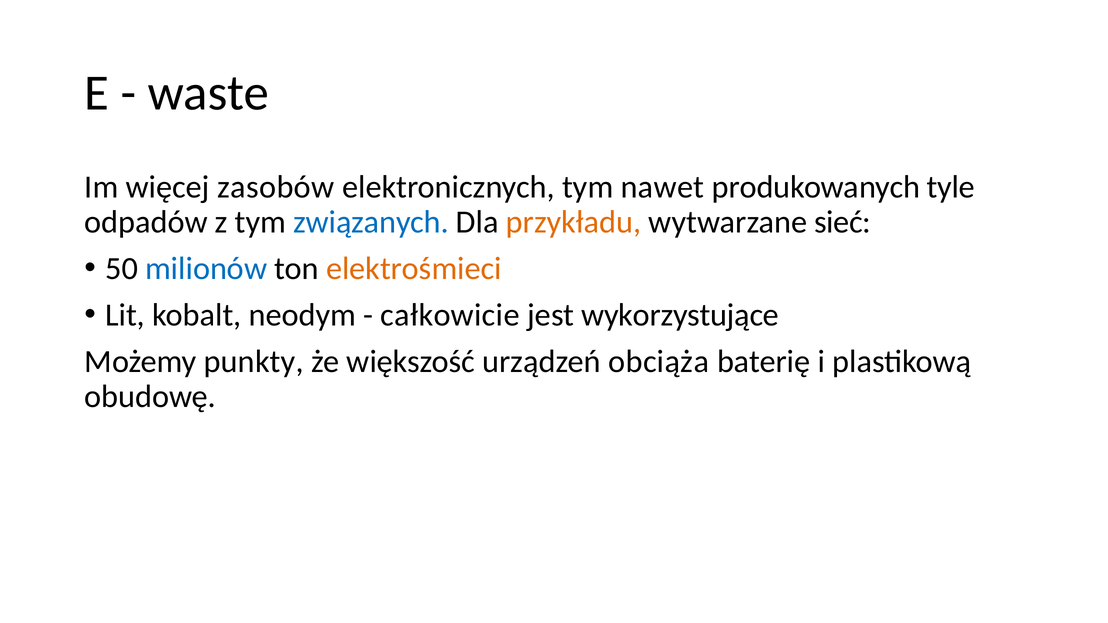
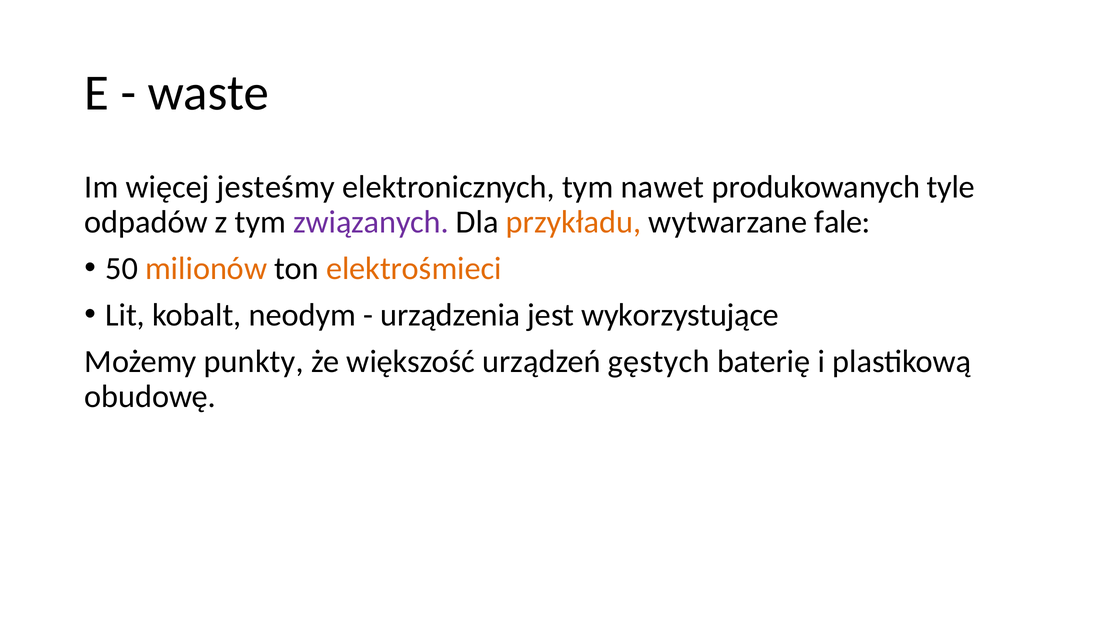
zasobów: zasobów -> jesteśmy
związanych colour: blue -> purple
sieć: sieć -> fale
milionów colour: blue -> orange
całkowicie: całkowicie -> urządzenia
obciąża: obciąża -> gęstych
